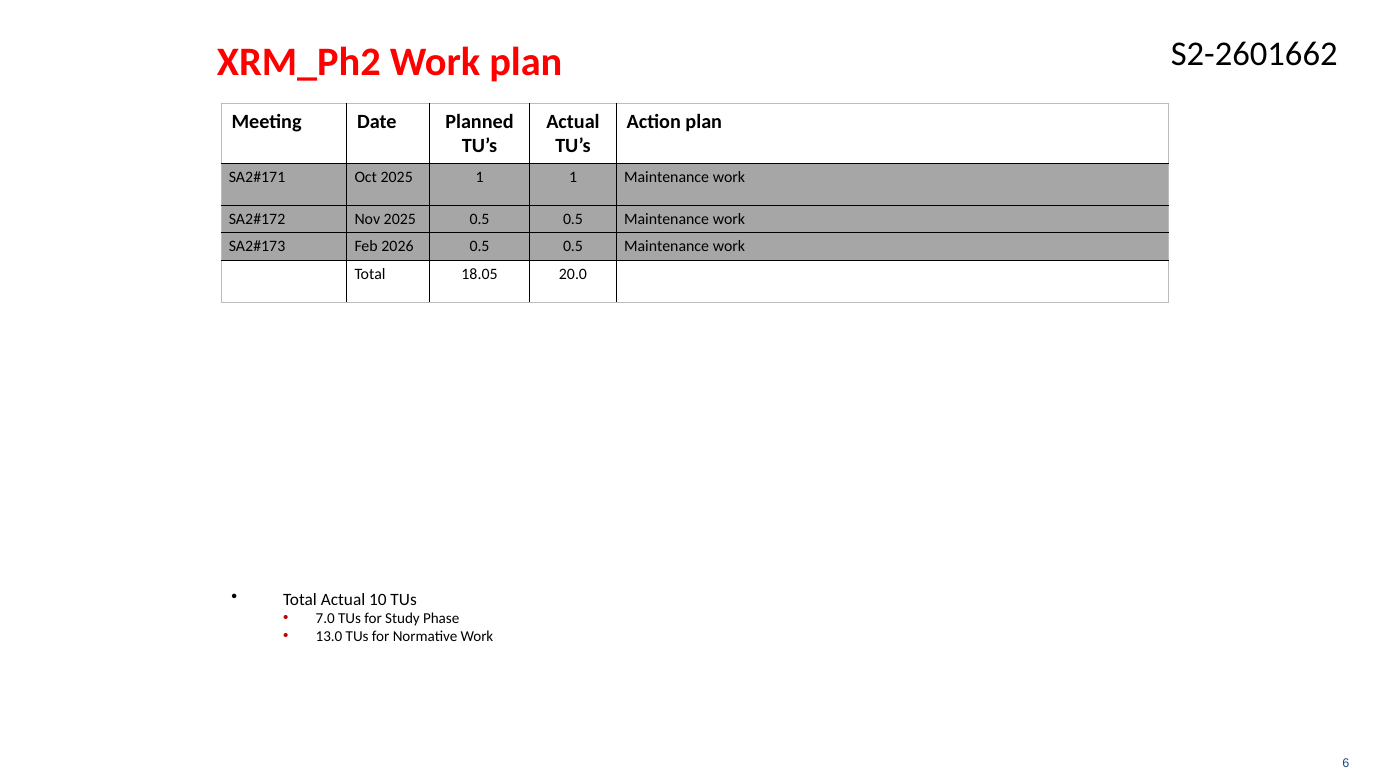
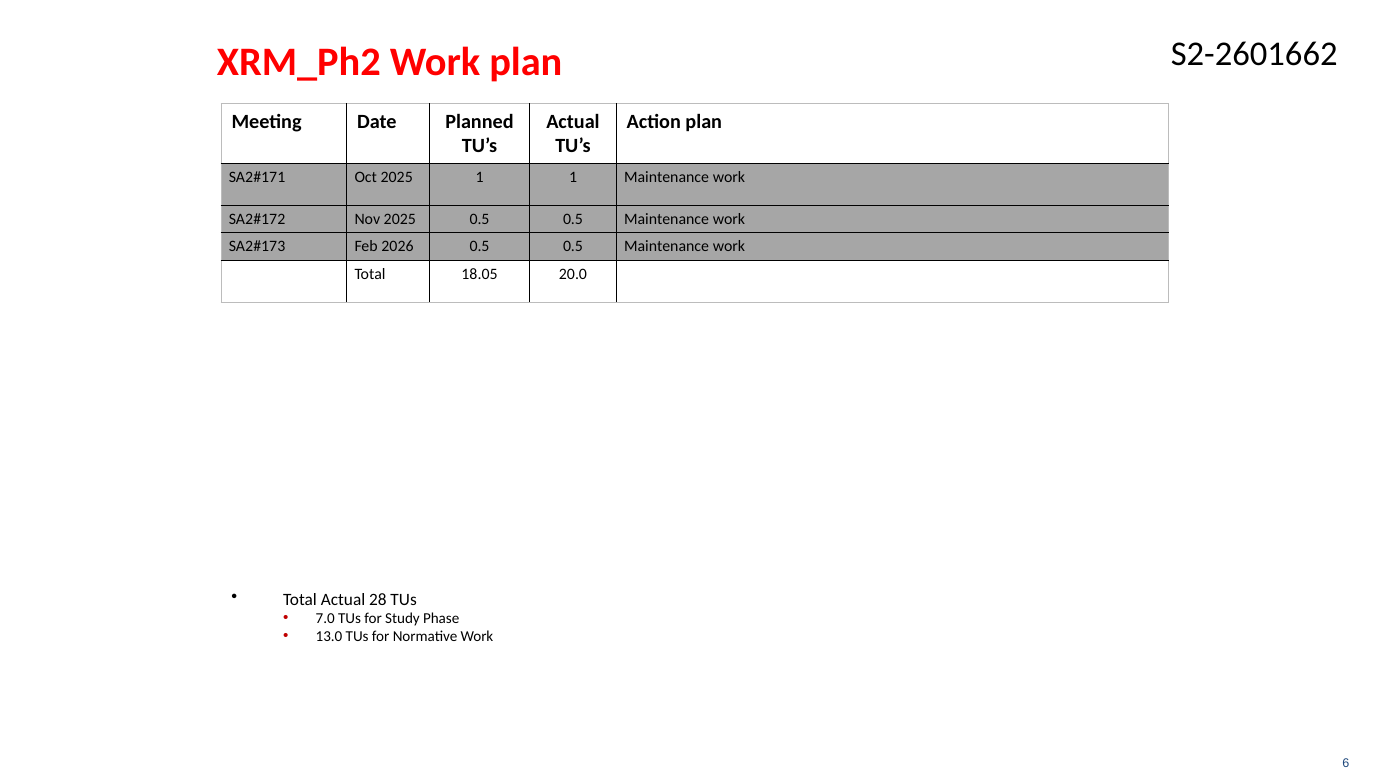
10: 10 -> 28
